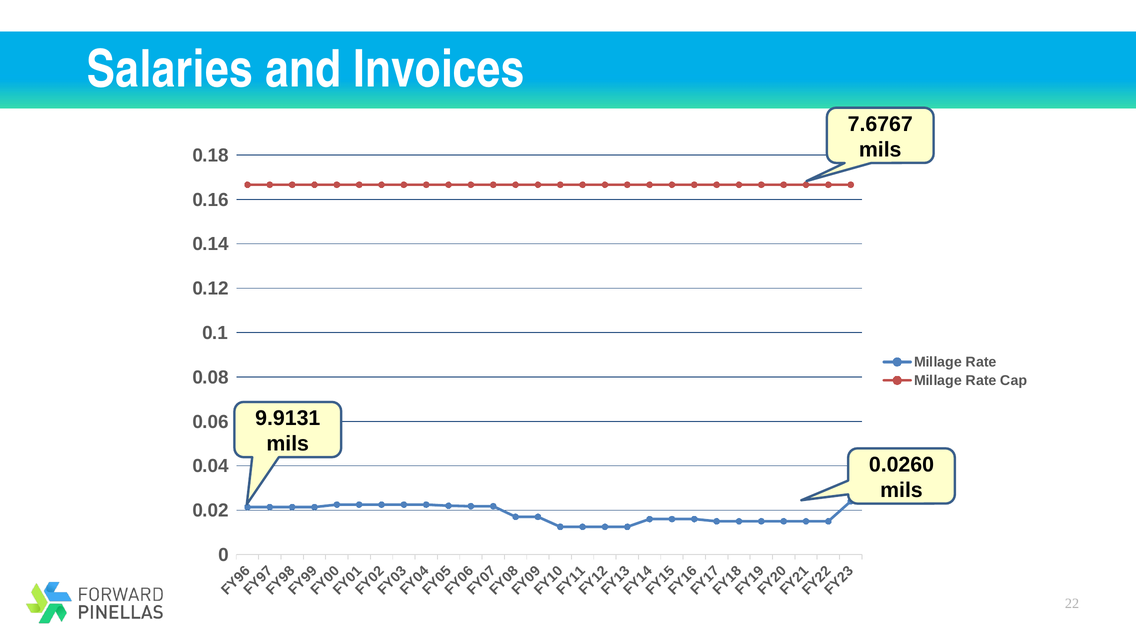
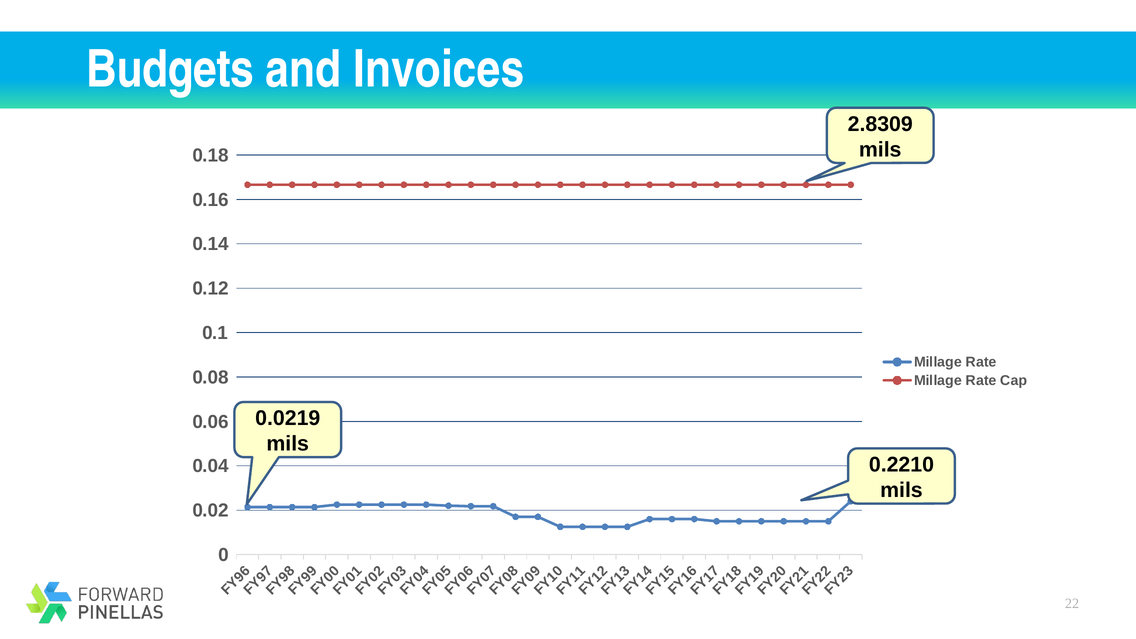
Salaries: Salaries -> Budgets
7.6767: 7.6767 -> 2.8309
9.9131: 9.9131 -> 0.0219
0.0260: 0.0260 -> 0.2210
